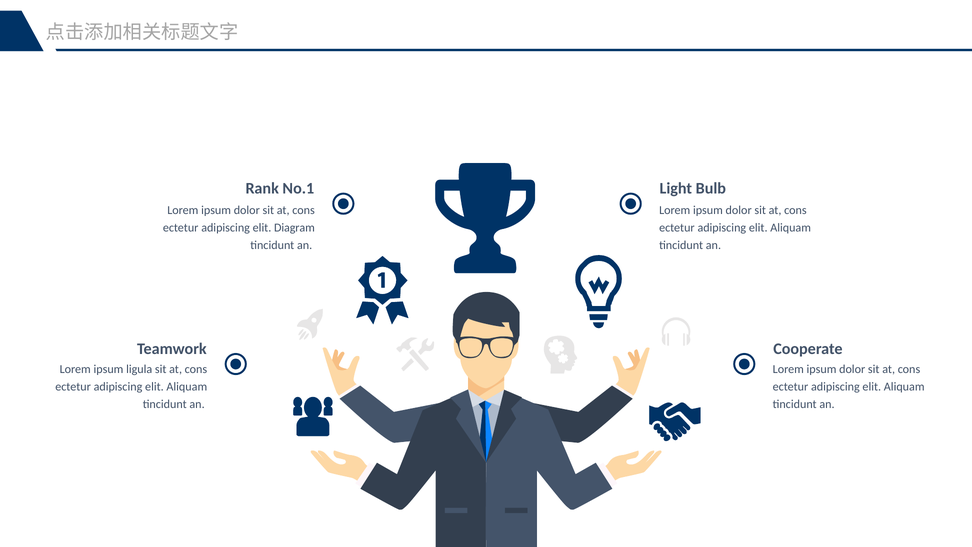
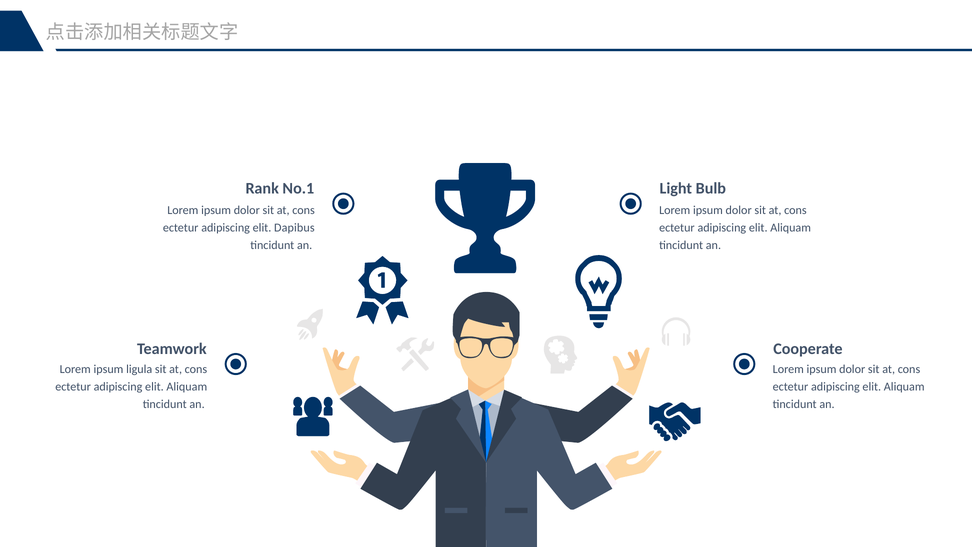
Diagram: Diagram -> Dapibus
